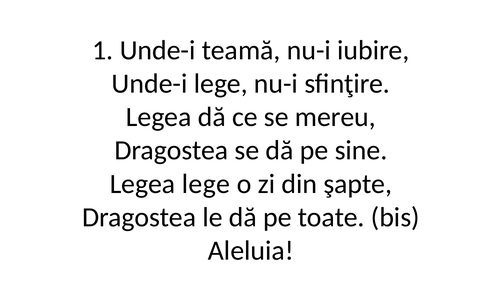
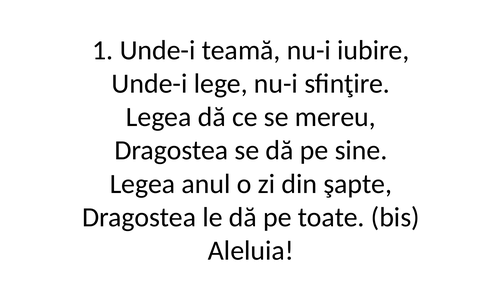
Legea lege: lege -> anul
